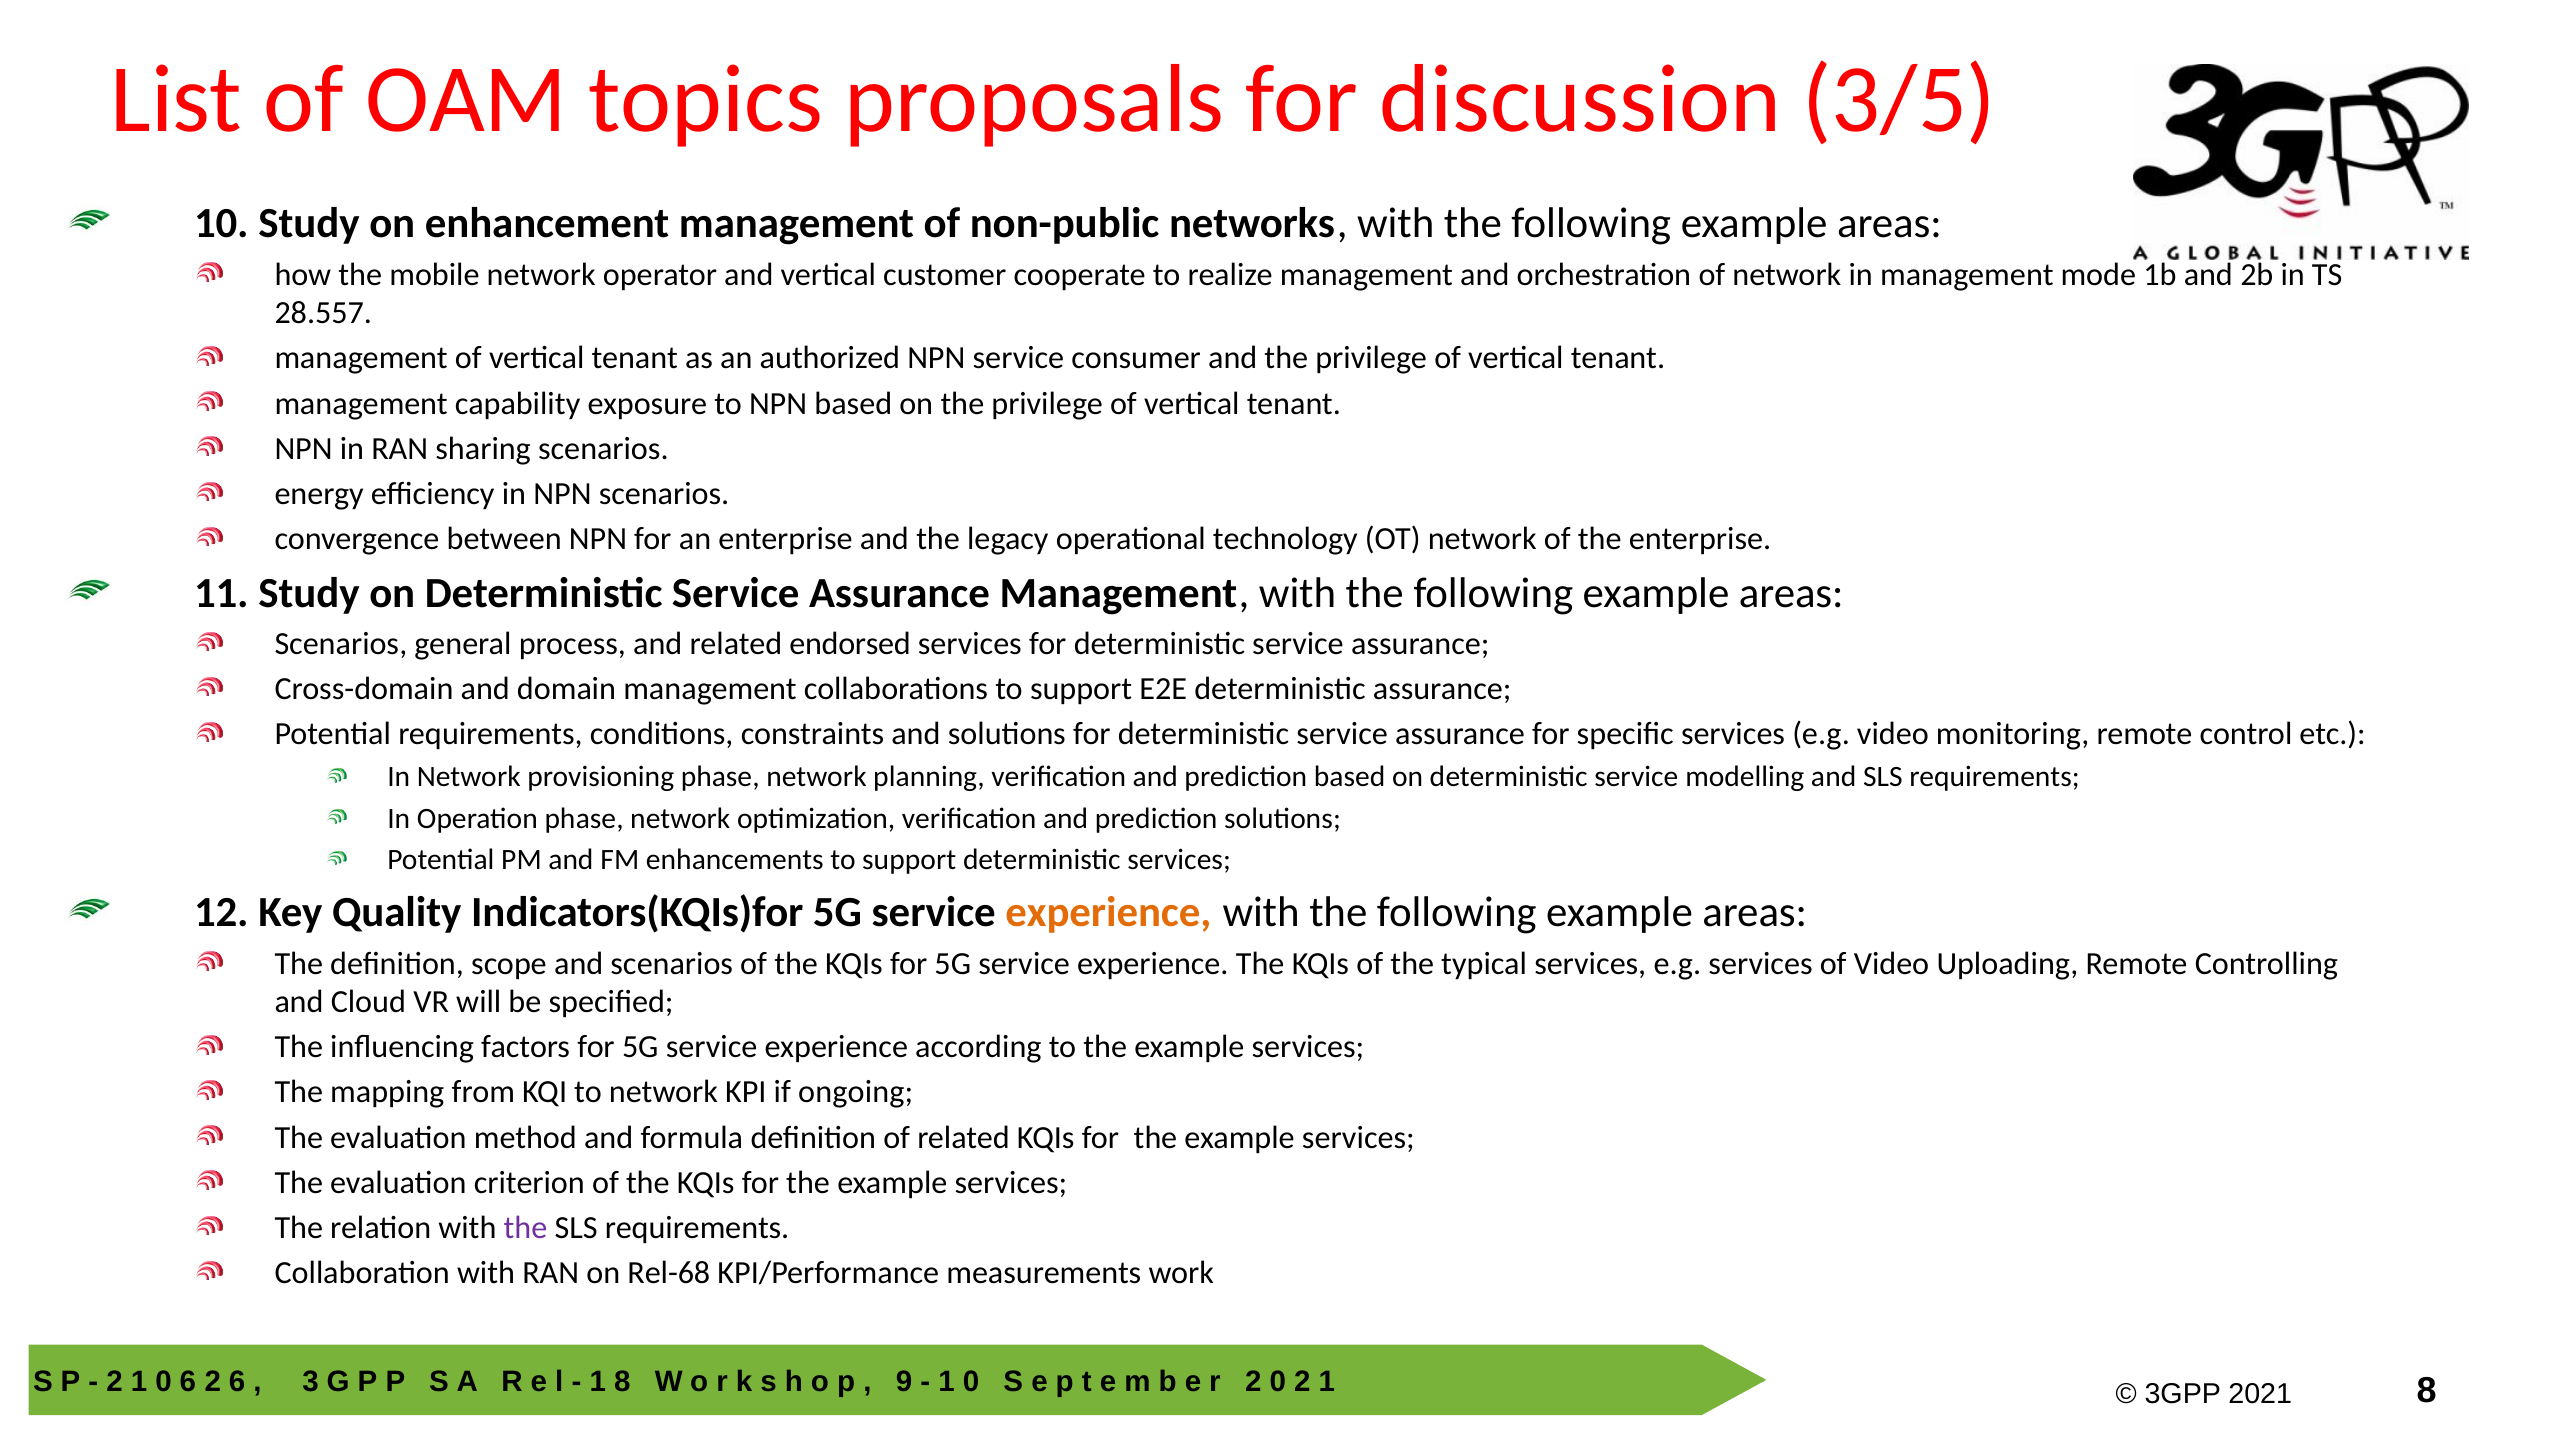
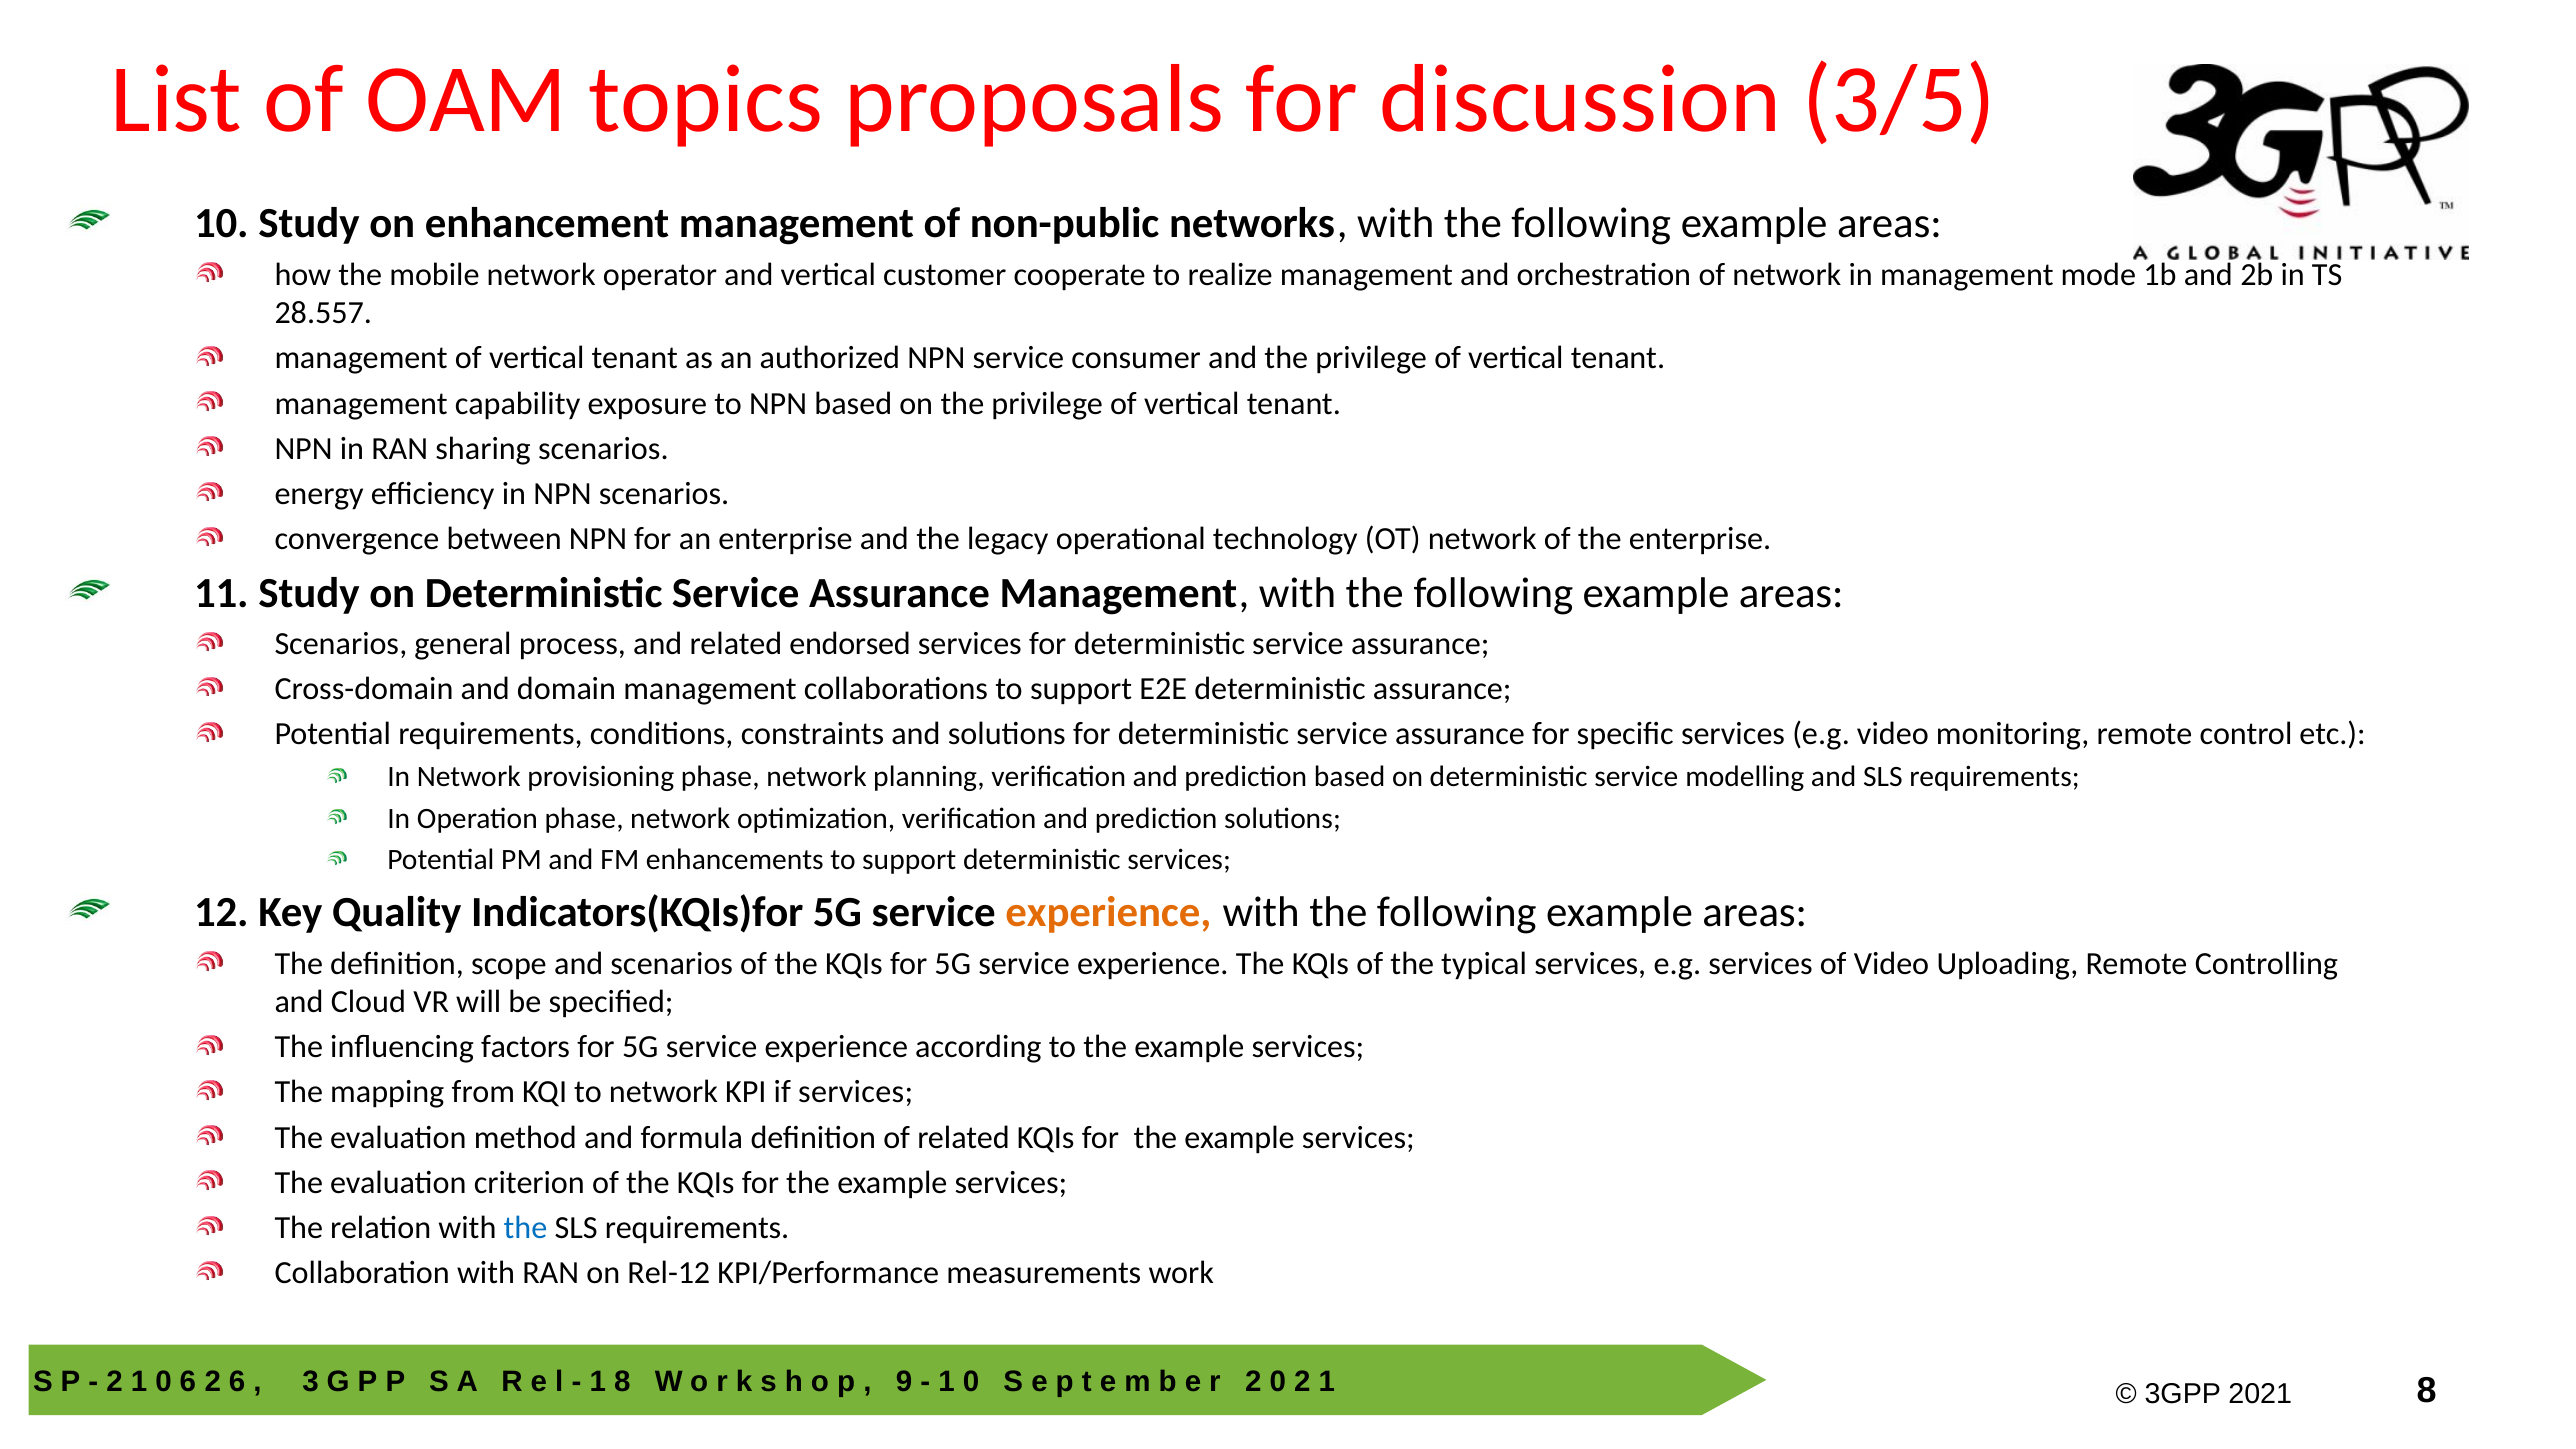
if ongoing: ongoing -> services
the at (526, 1228) colour: purple -> blue
Rel-68: Rel-68 -> Rel-12
